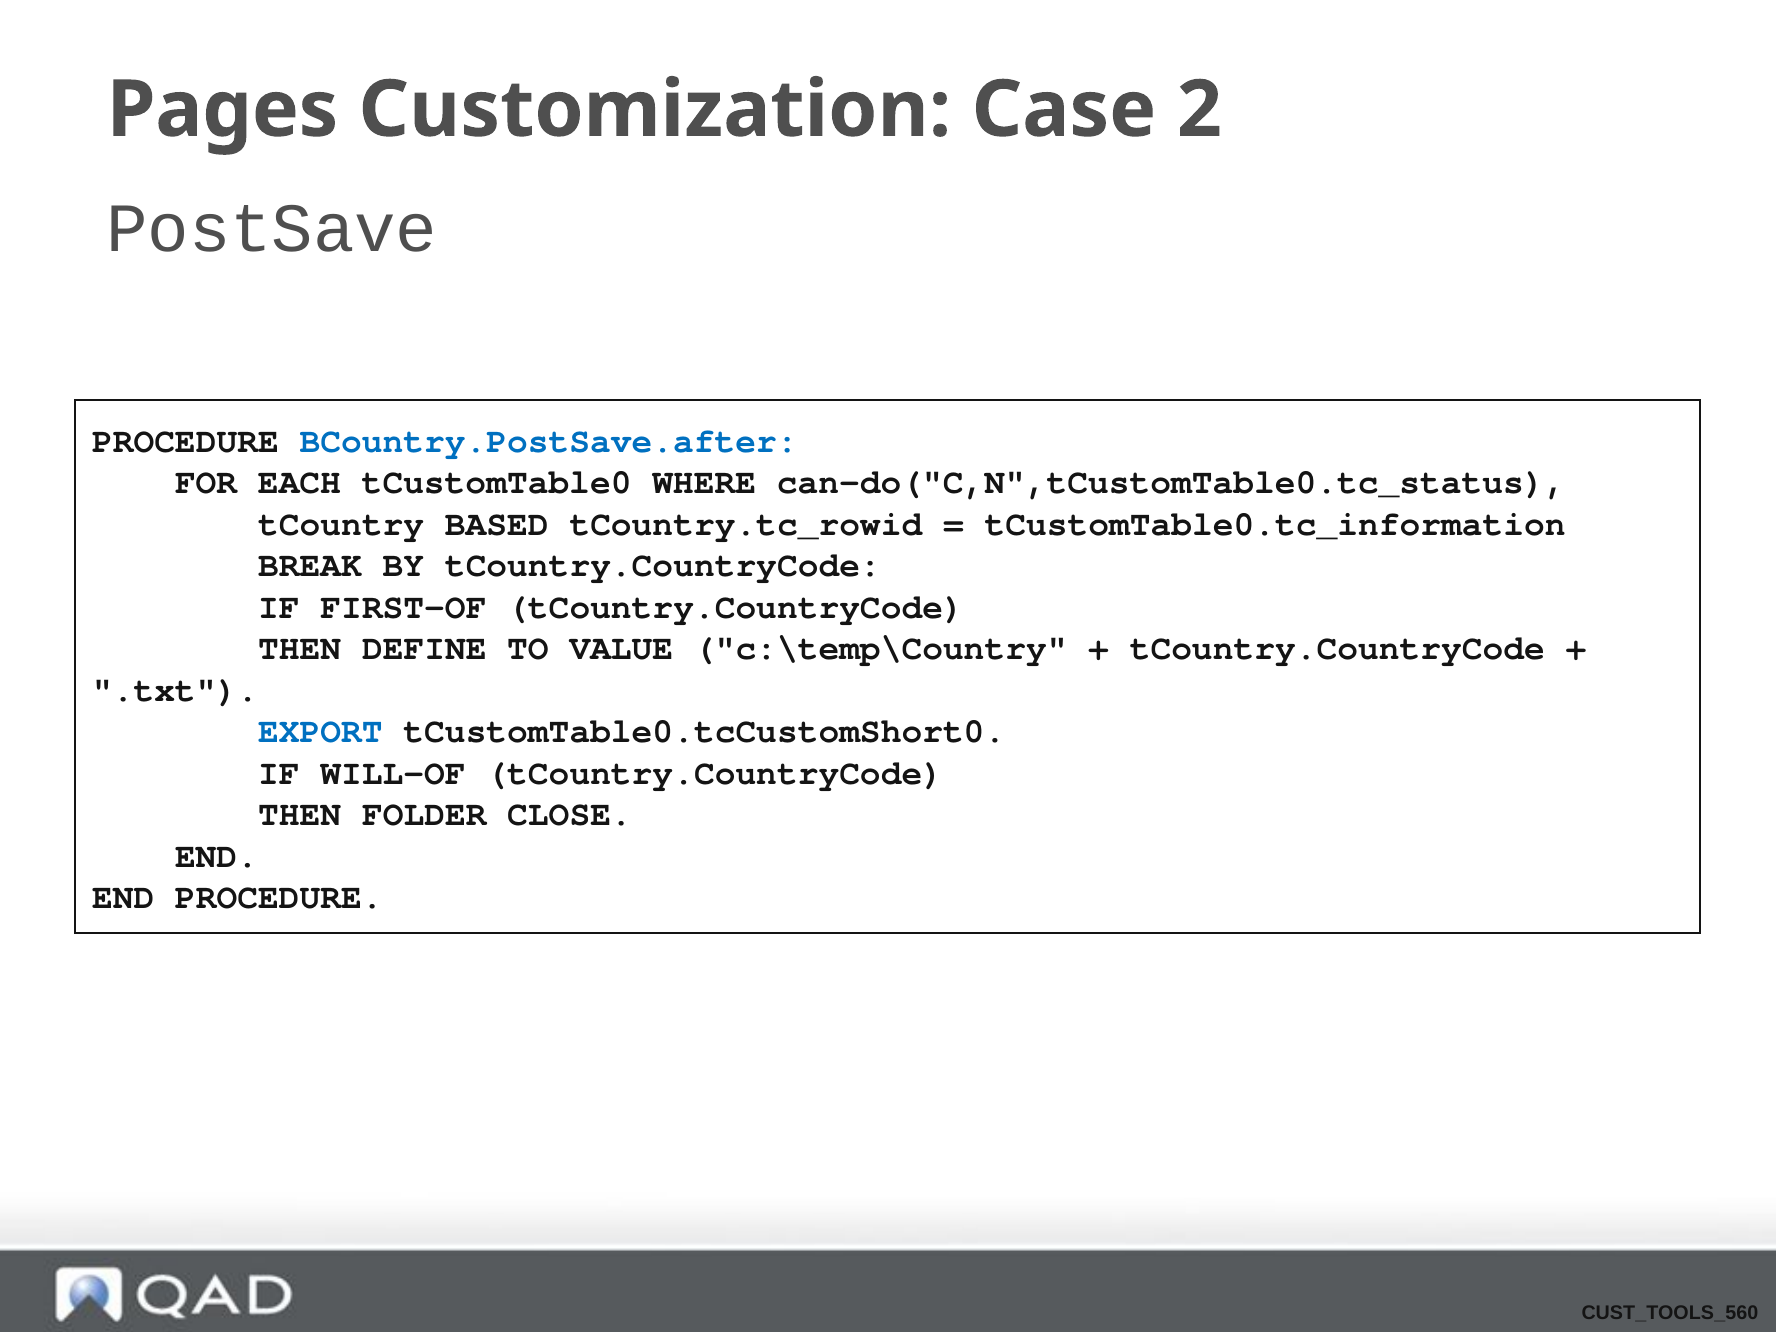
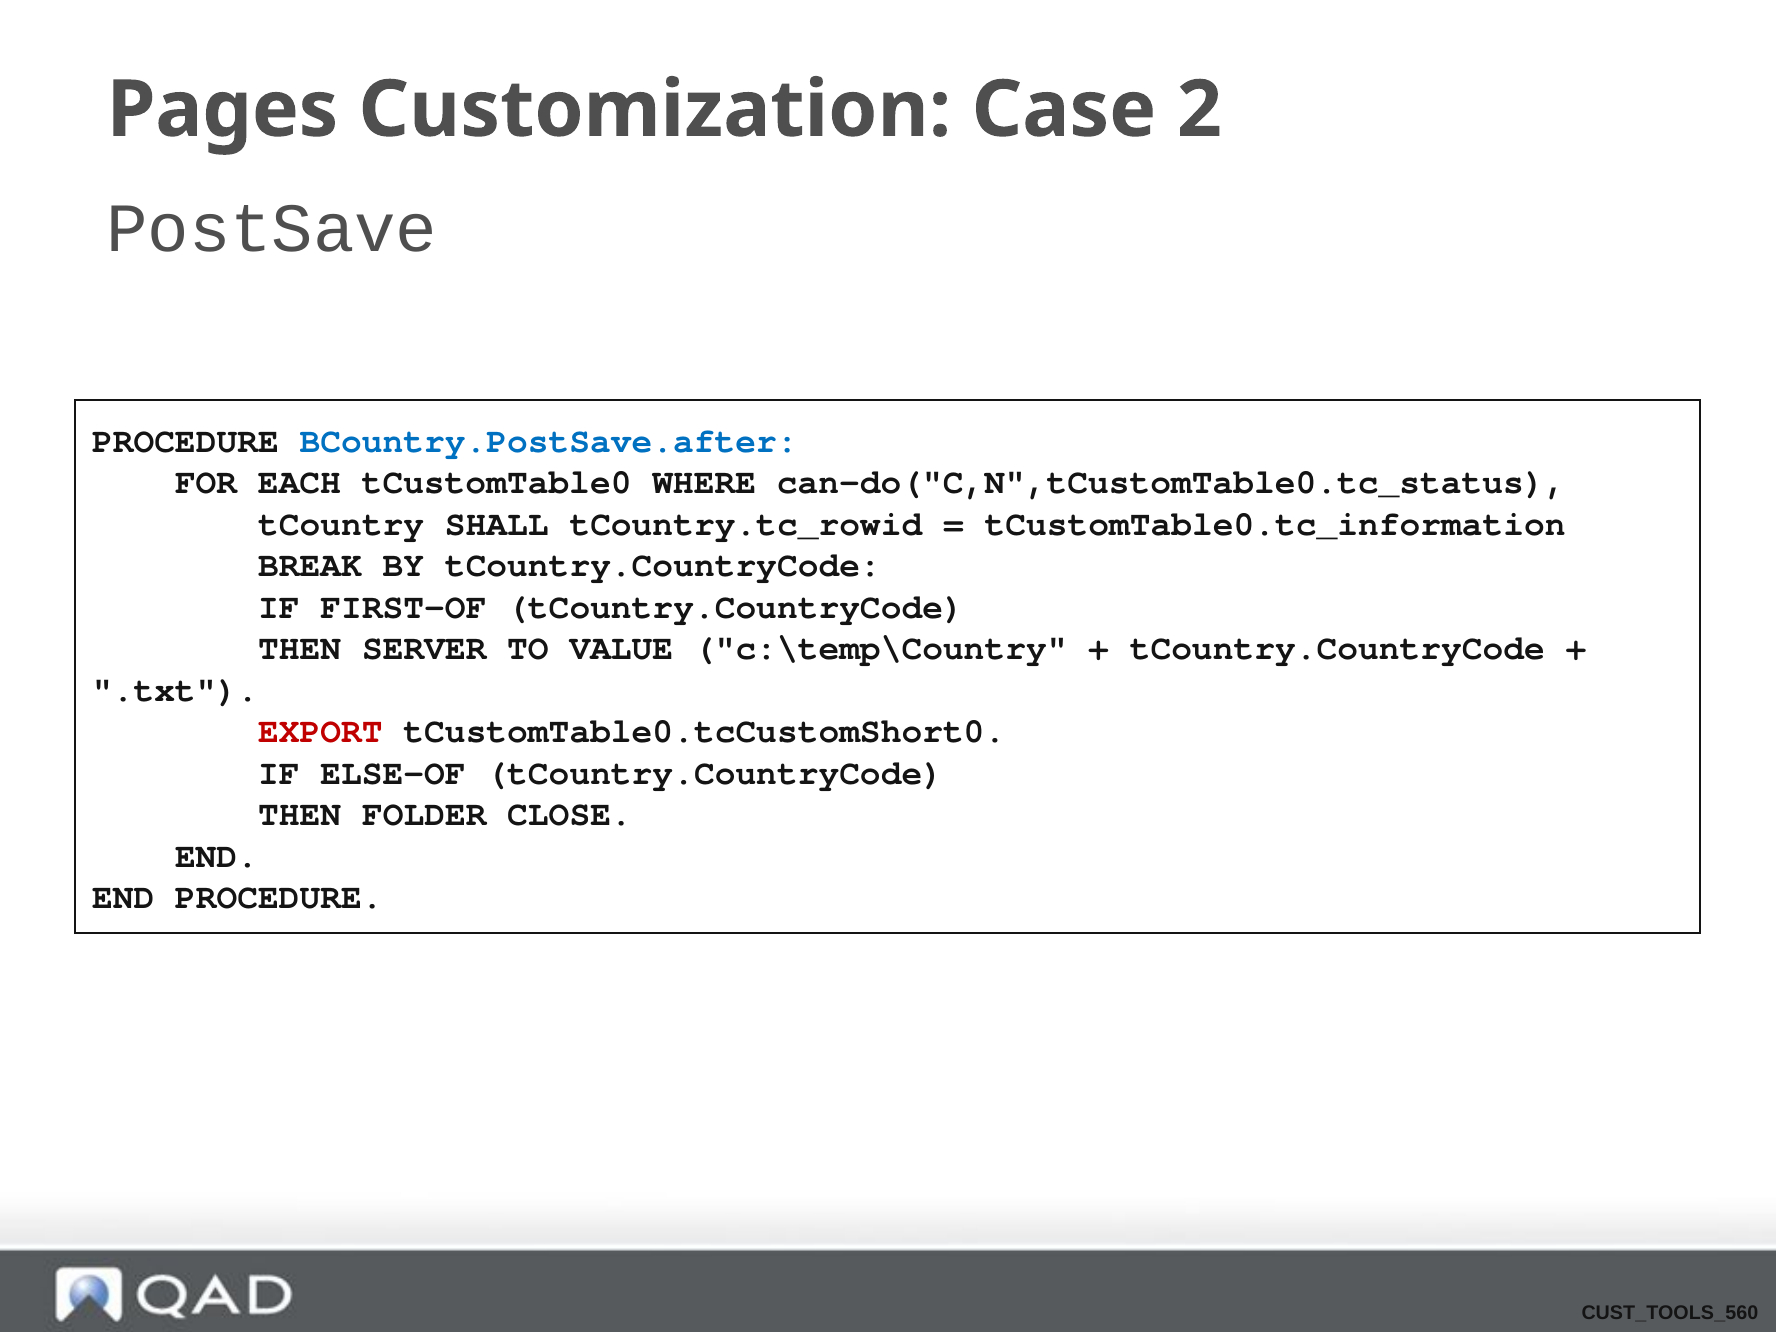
BASED: BASED -> SHALL
DEFINE: DEFINE -> SERVER
EXPORT colour: blue -> red
WILL-OF: WILL-OF -> ELSE-OF
